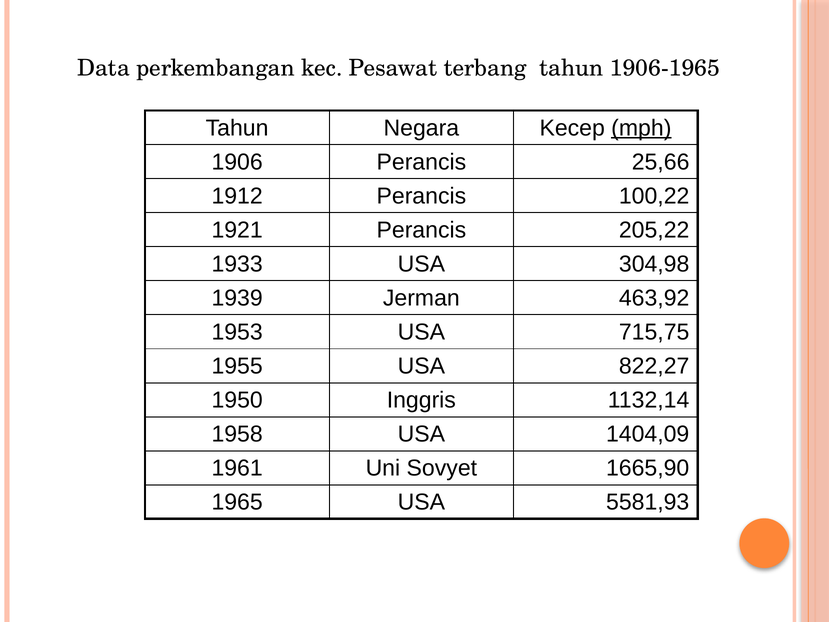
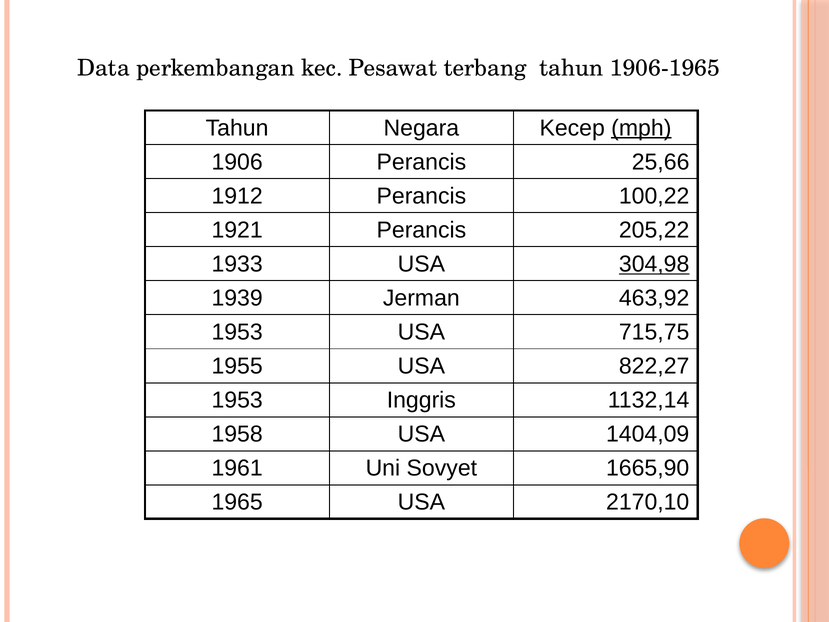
304,98 underline: none -> present
1950 at (237, 400): 1950 -> 1953
5581,93: 5581,93 -> 2170,10
